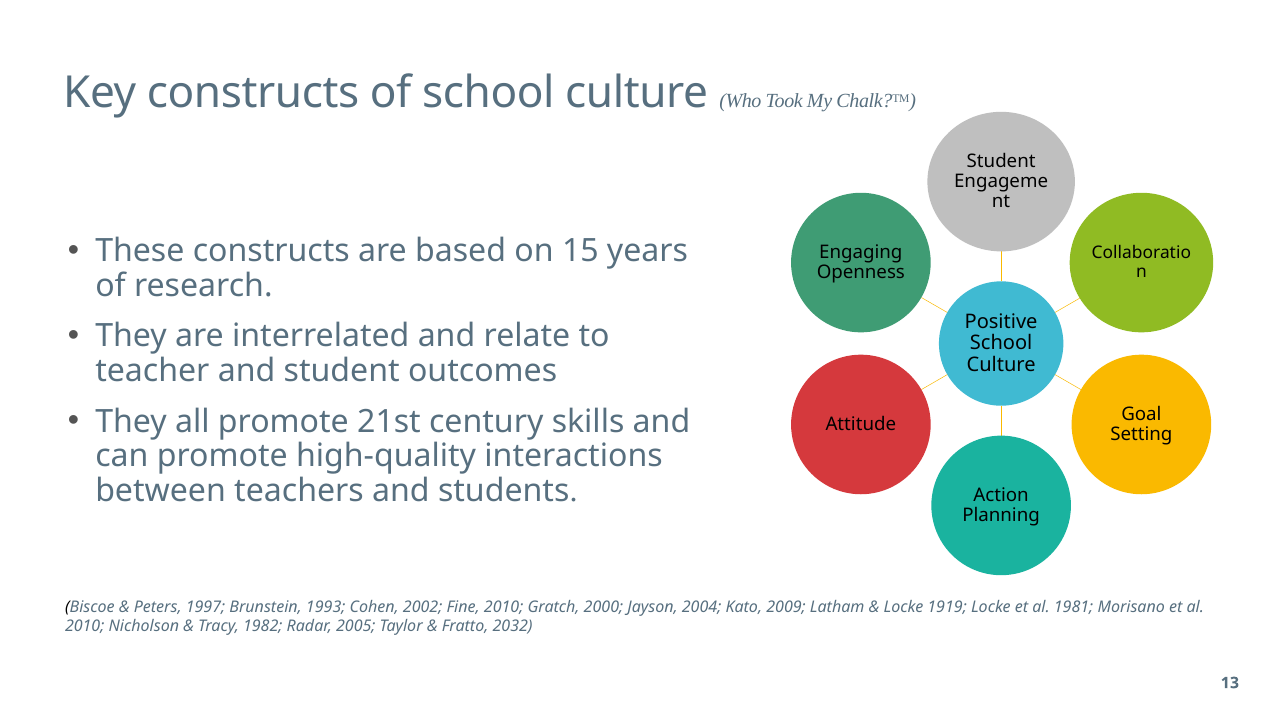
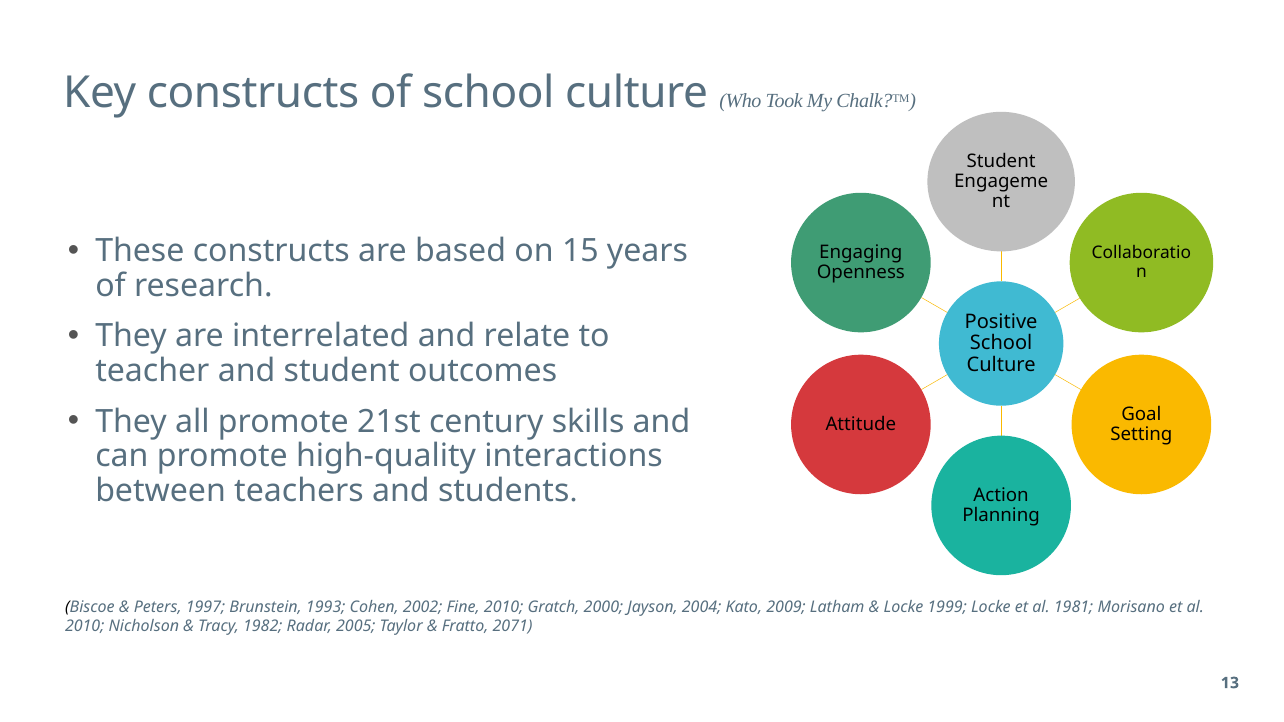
1919: 1919 -> 1999
2032: 2032 -> 2071
